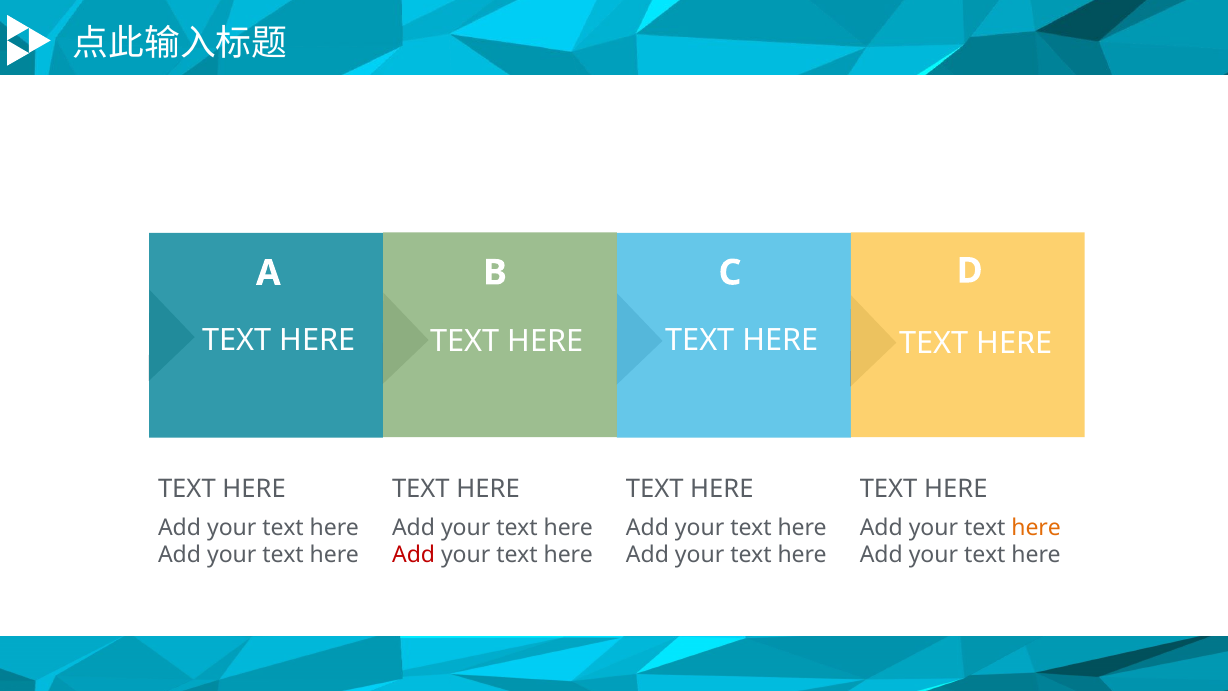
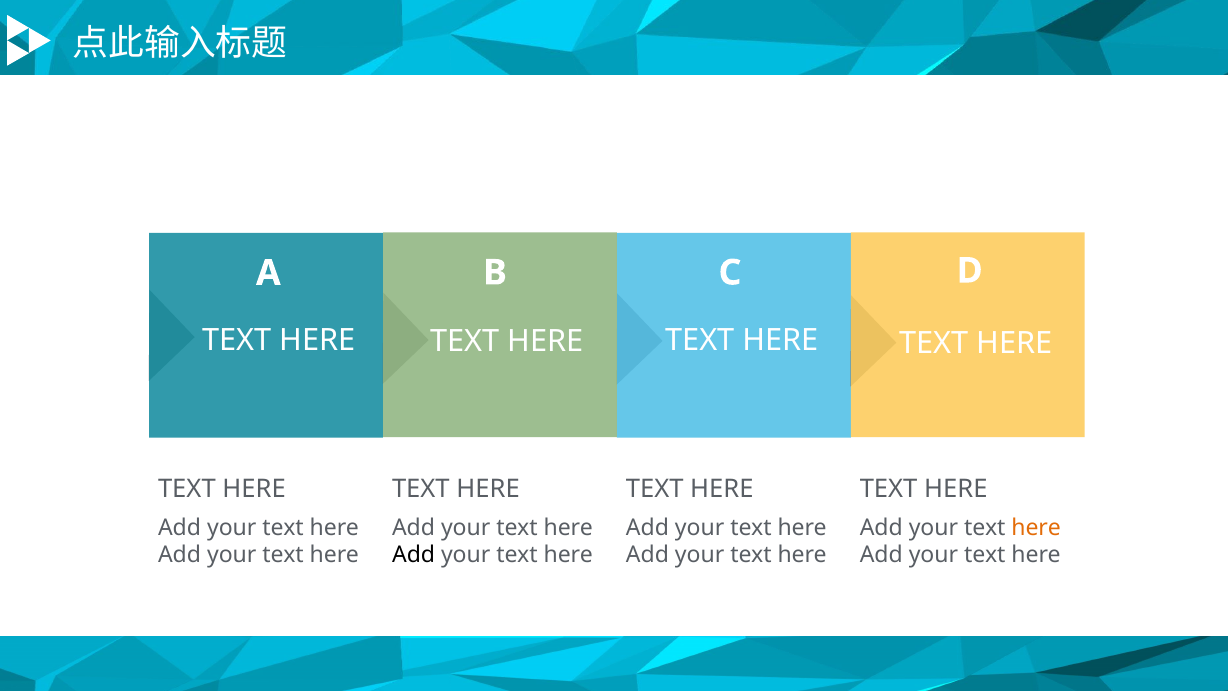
Add at (414, 555) colour: red -> black
